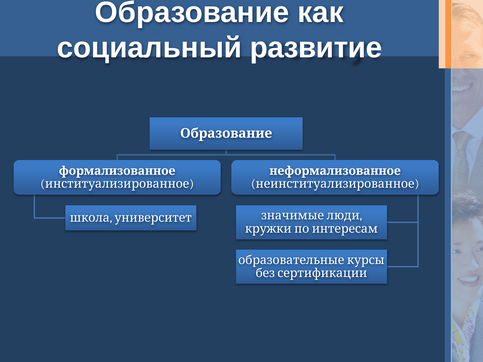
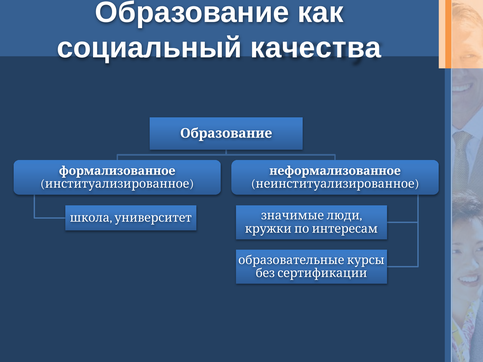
развитие: развитие -> качества
